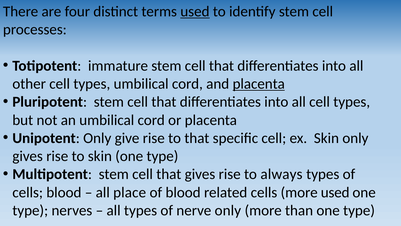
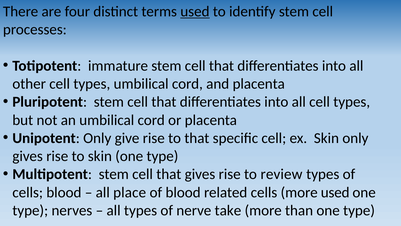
placenta at (259, 84) underline: present -> none
always: always -> review
nerve only: only -> take
